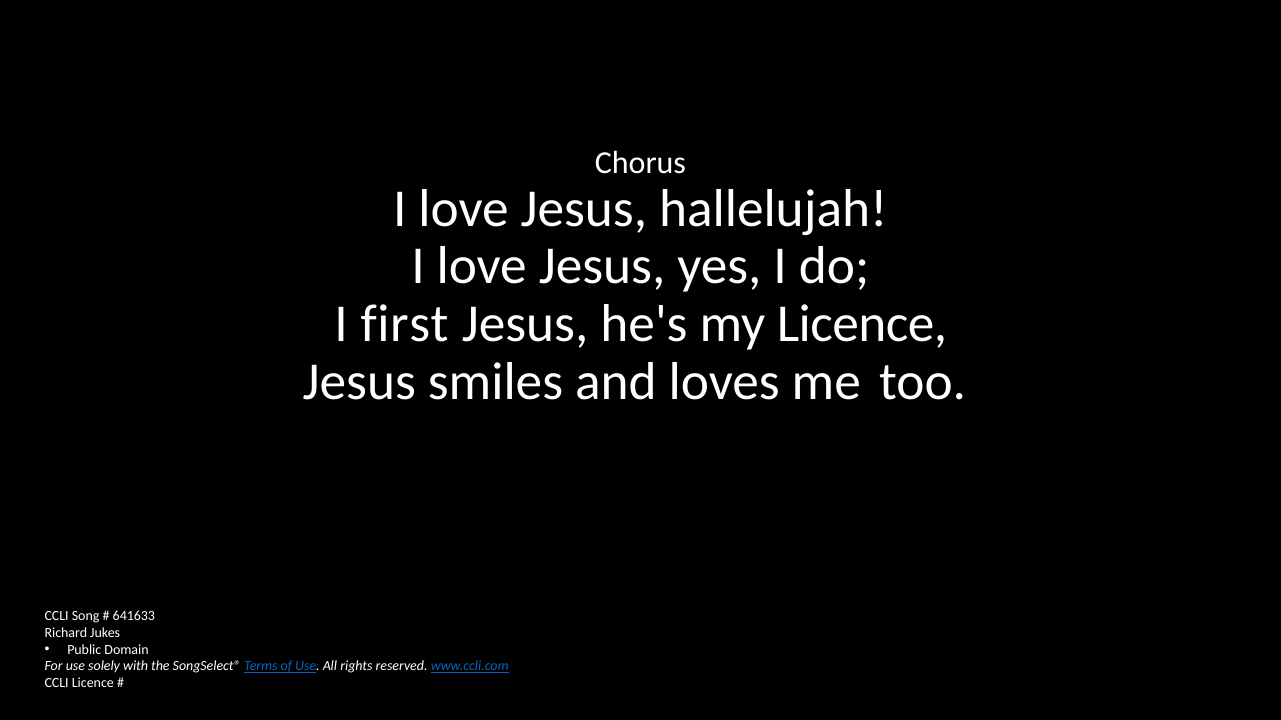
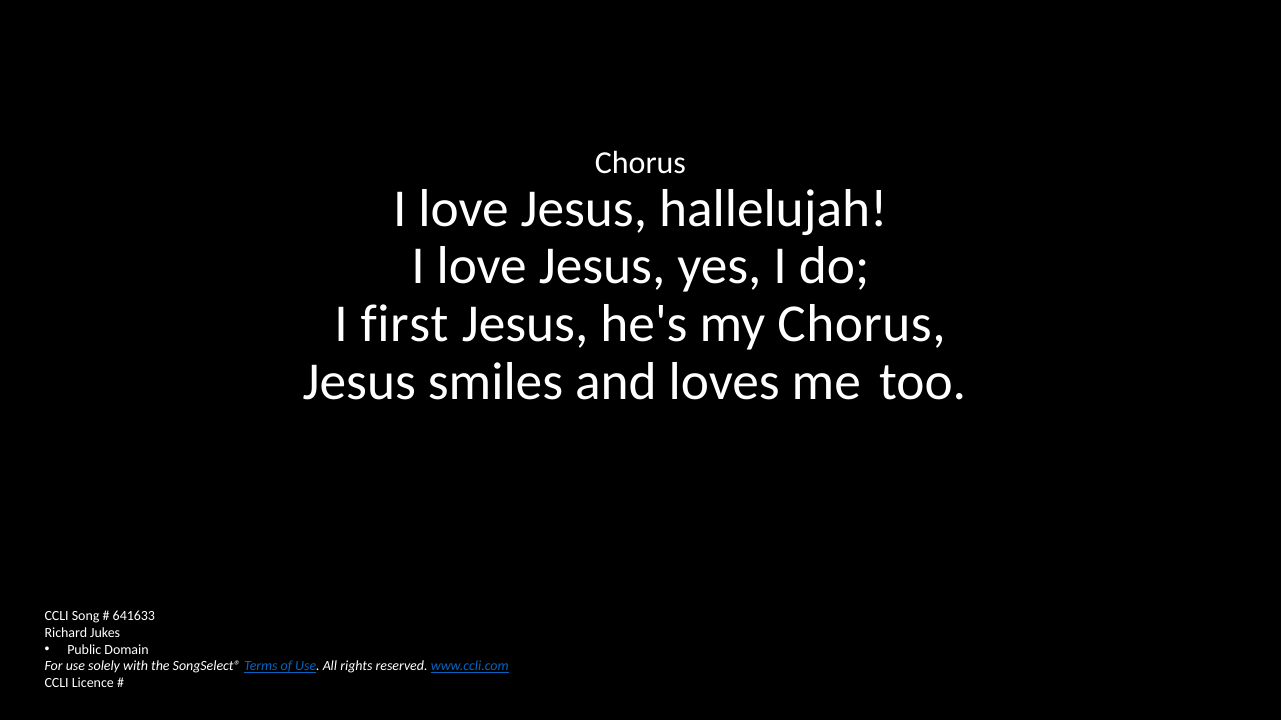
my Licence: Licence -> Chorus
